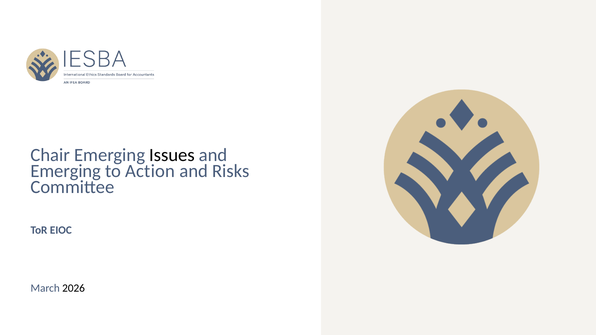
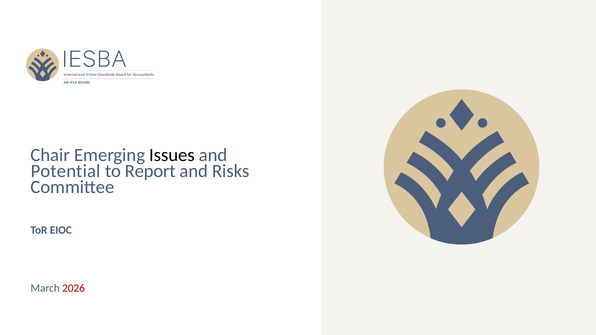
Emerging at (66, 171): Emerging -> Potential
Action: Action -> Report
2026 colour: black -> red
